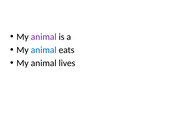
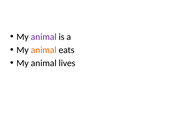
animal at (44, 50) colour: blue -> orange
